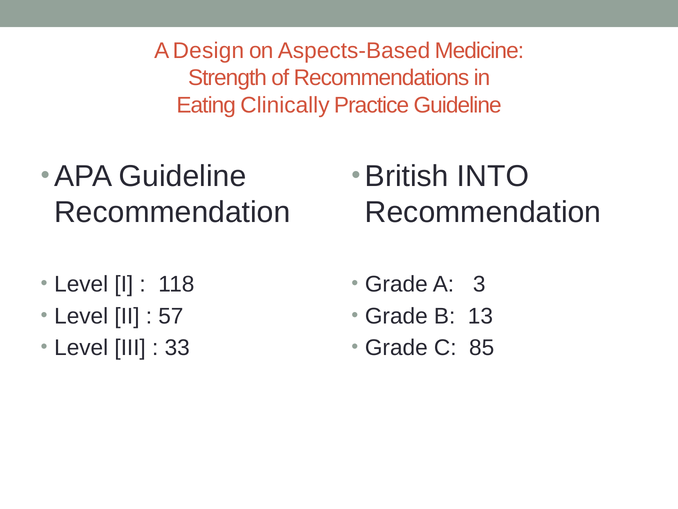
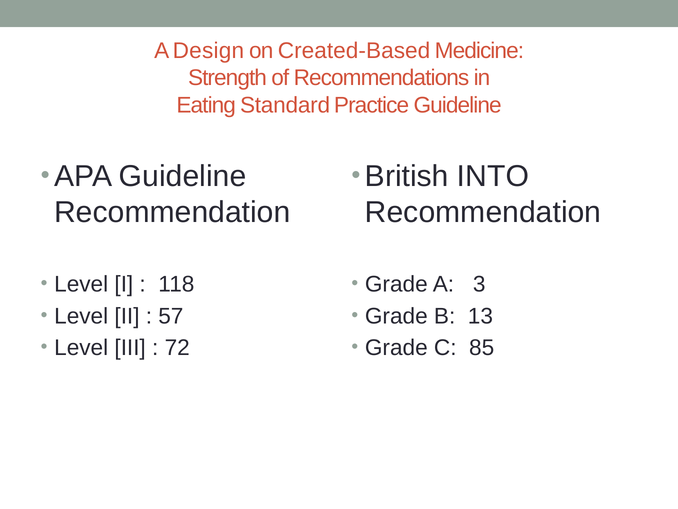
Aspects-Based: Aspects-Based -> Created-Based
Clinically: Clinically -> Standard
33: 33 -> 72
